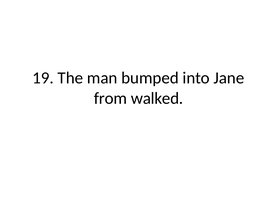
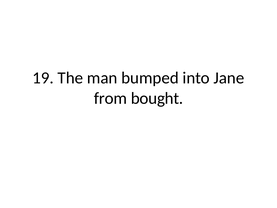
walked: walked -> bought
